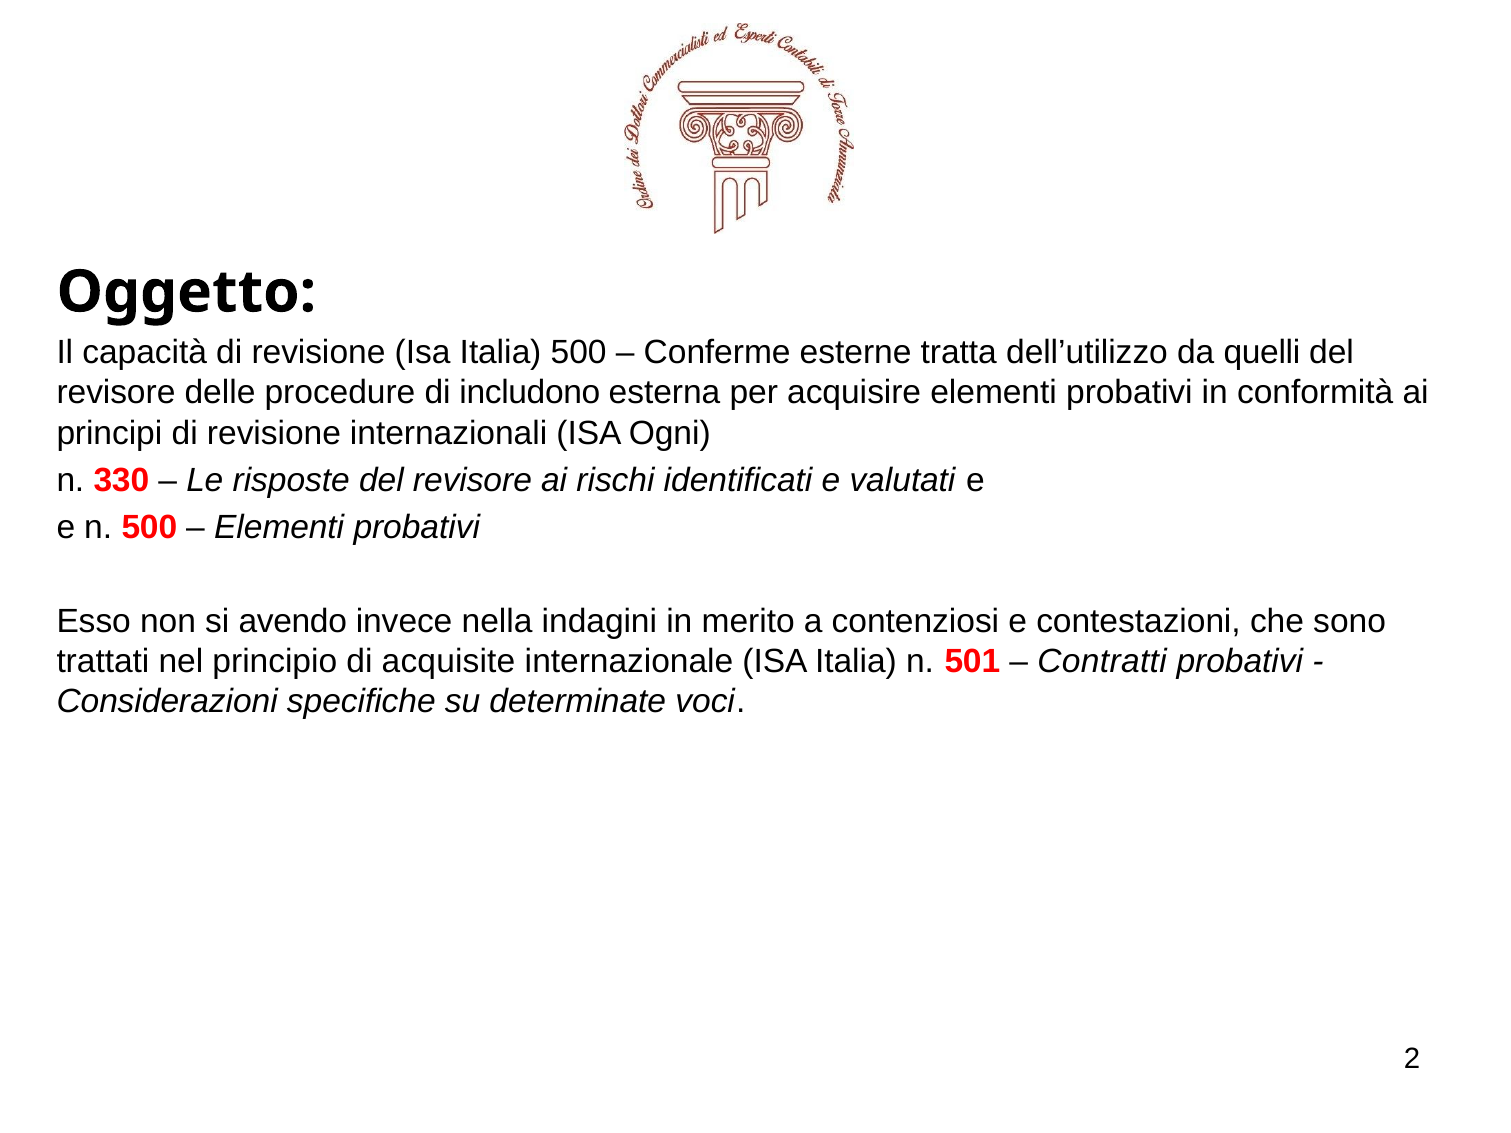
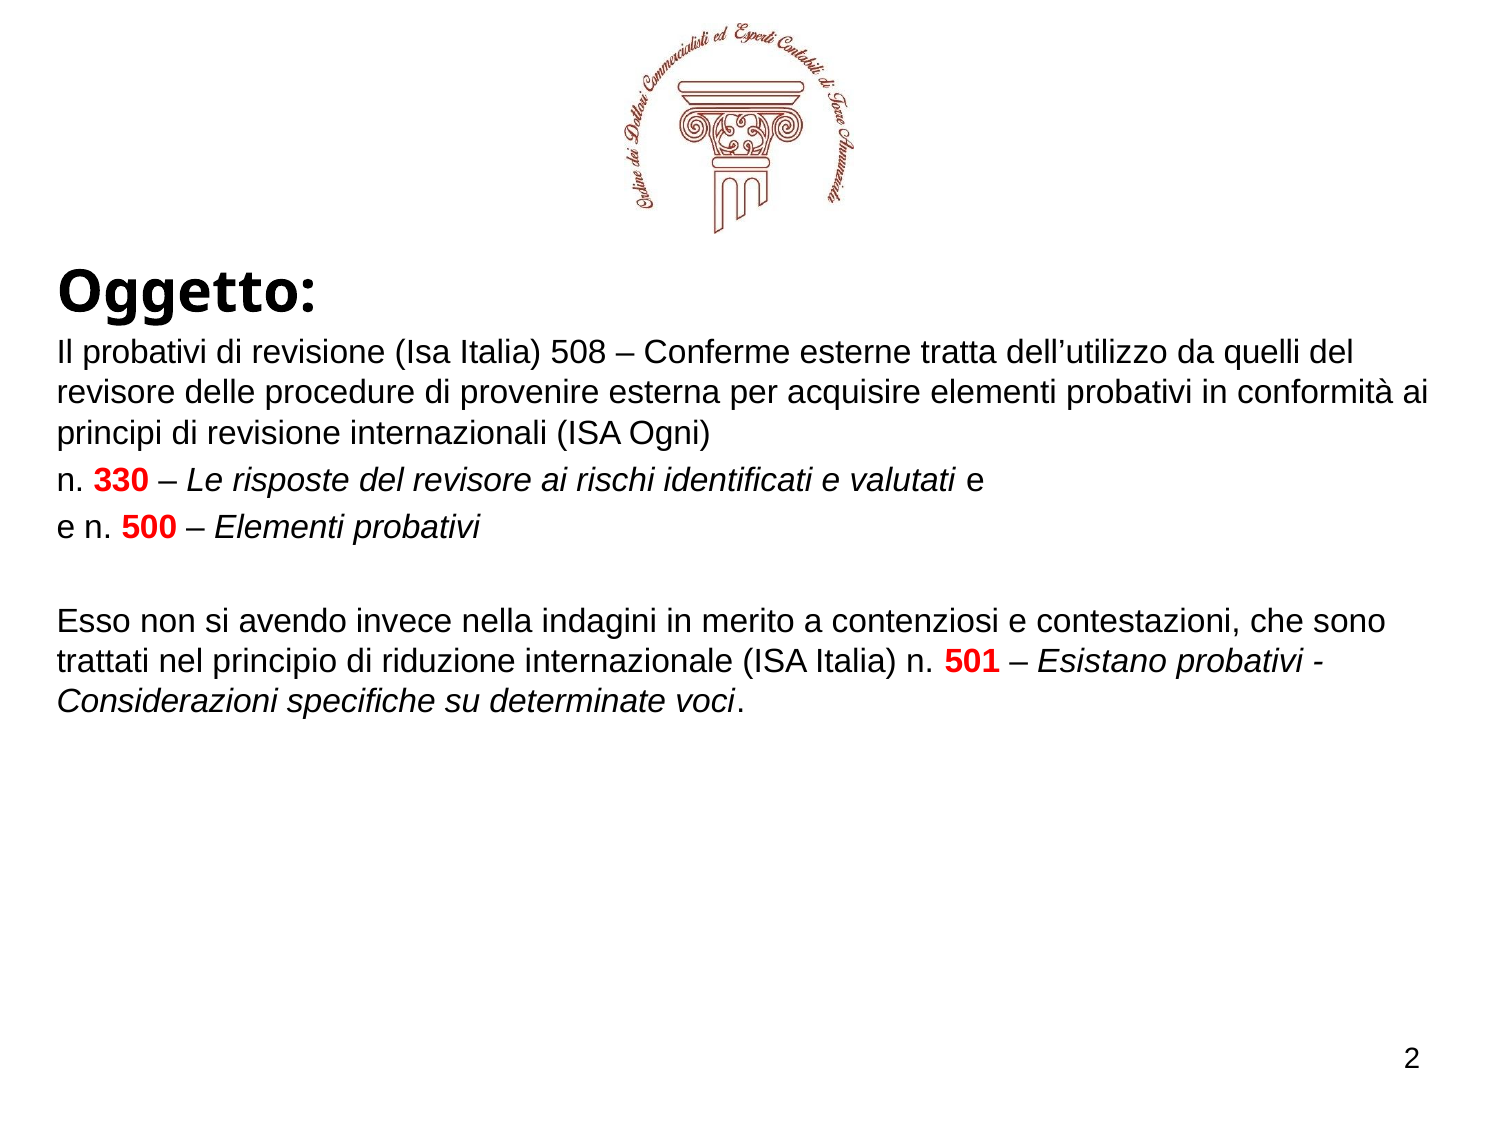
Il capacità: capacità -> probativi
Italia 500: 500 -> 508
includono: includono -> provenire
acquisite: acquisite -> riduzione
Contratti: Contratti -> Esistano
